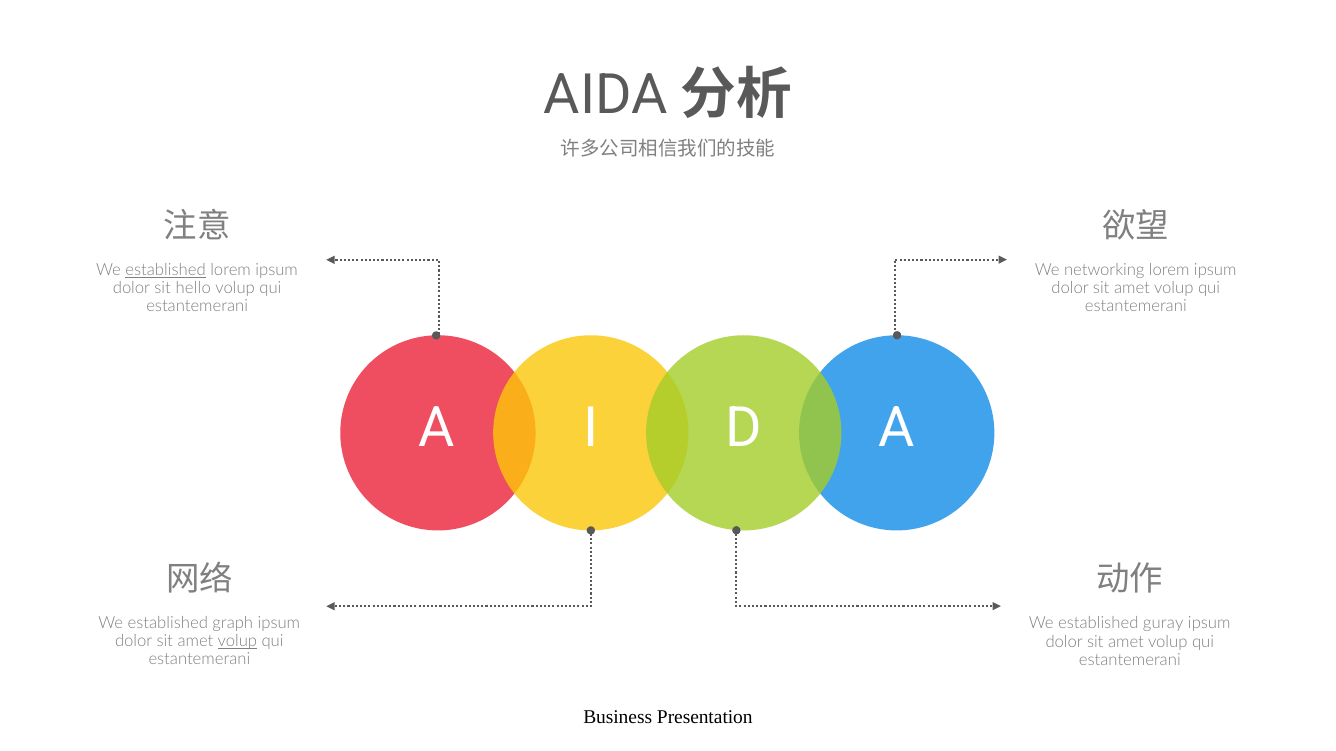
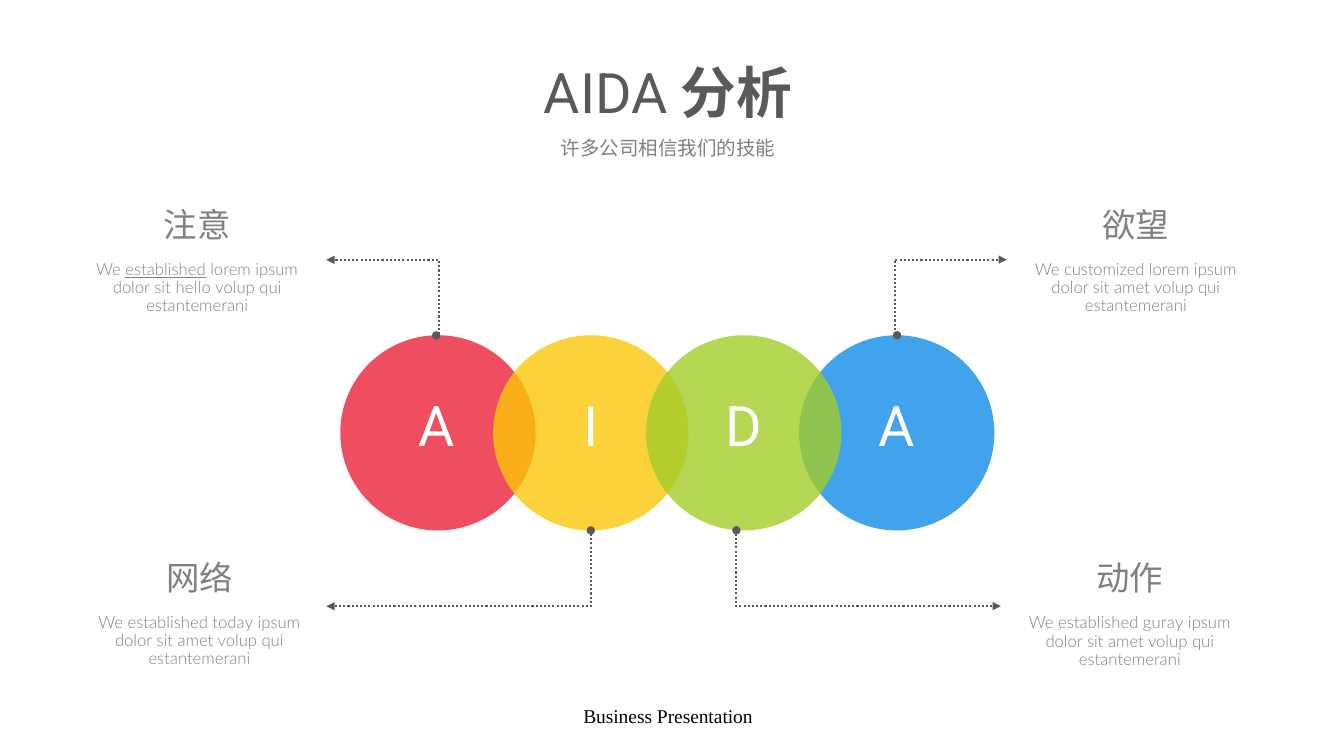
networking: networking -> customized
graph: graph -> today
volup at (237, 642) underline: present -> none
